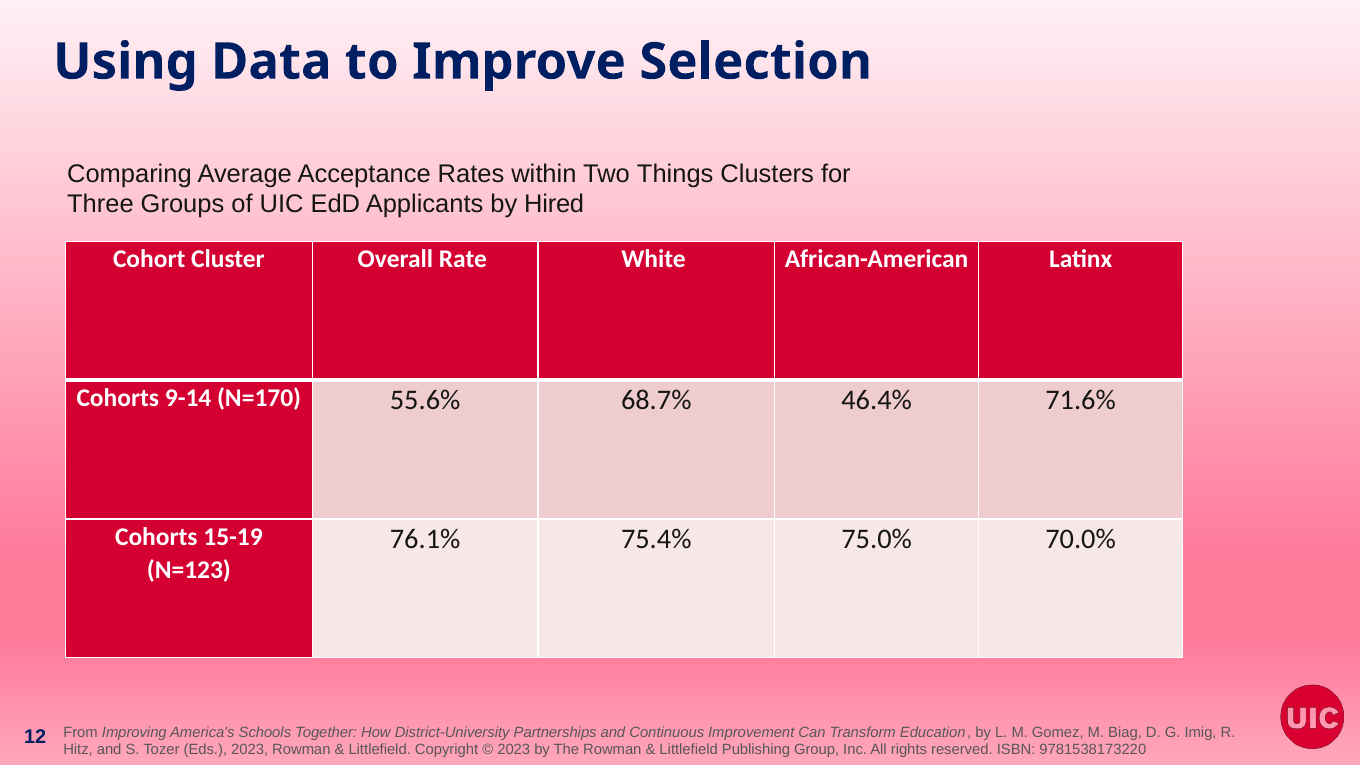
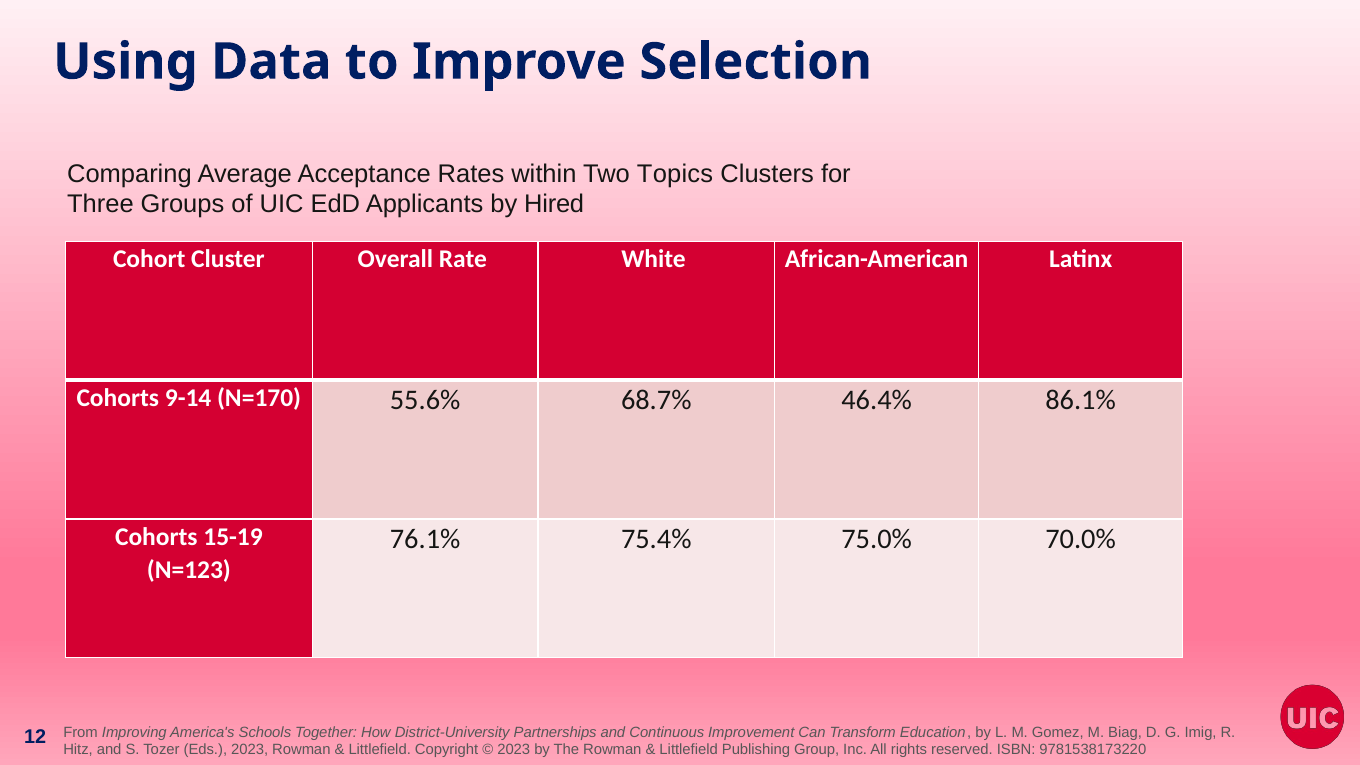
Things: Things -> Topics
71.6%: 71.6% -> 86.1%
